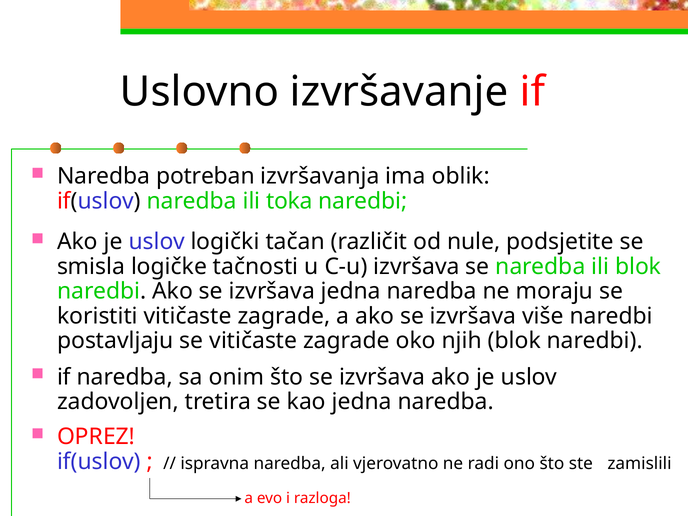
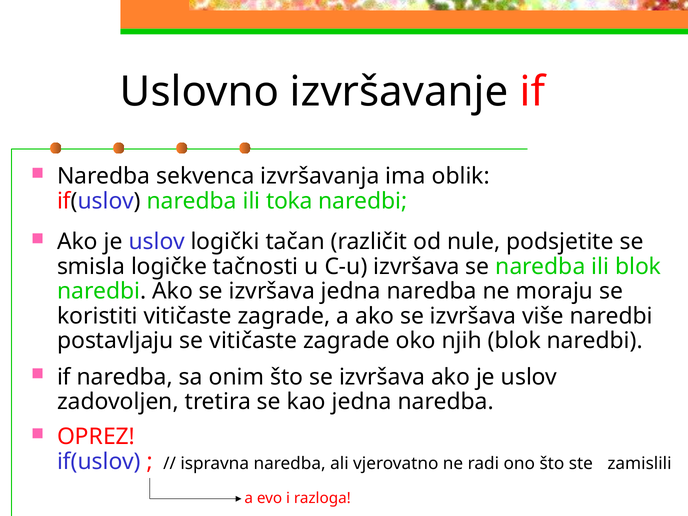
potreban: potreban -> sekvenca
